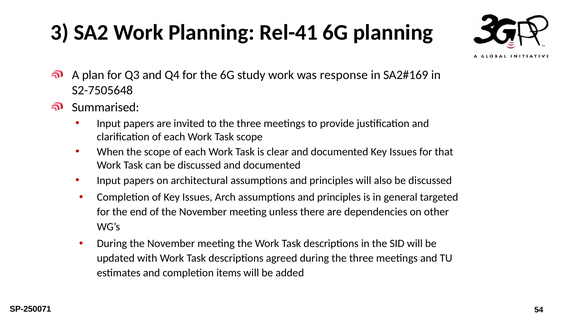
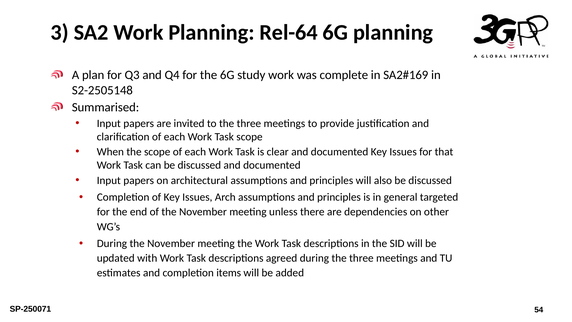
Rel-41: Rel-41 -> Rel-64
response: response -> complete
S2-7505648: S2-7505648 -> S2-2505148
